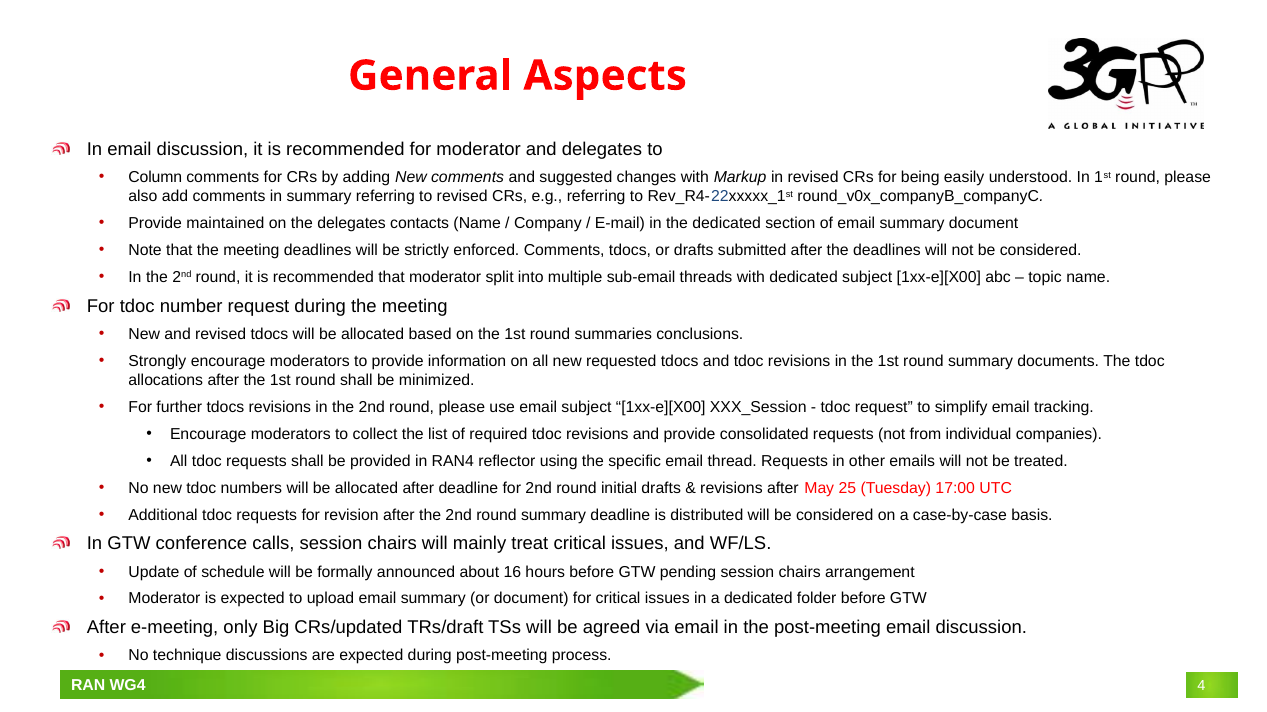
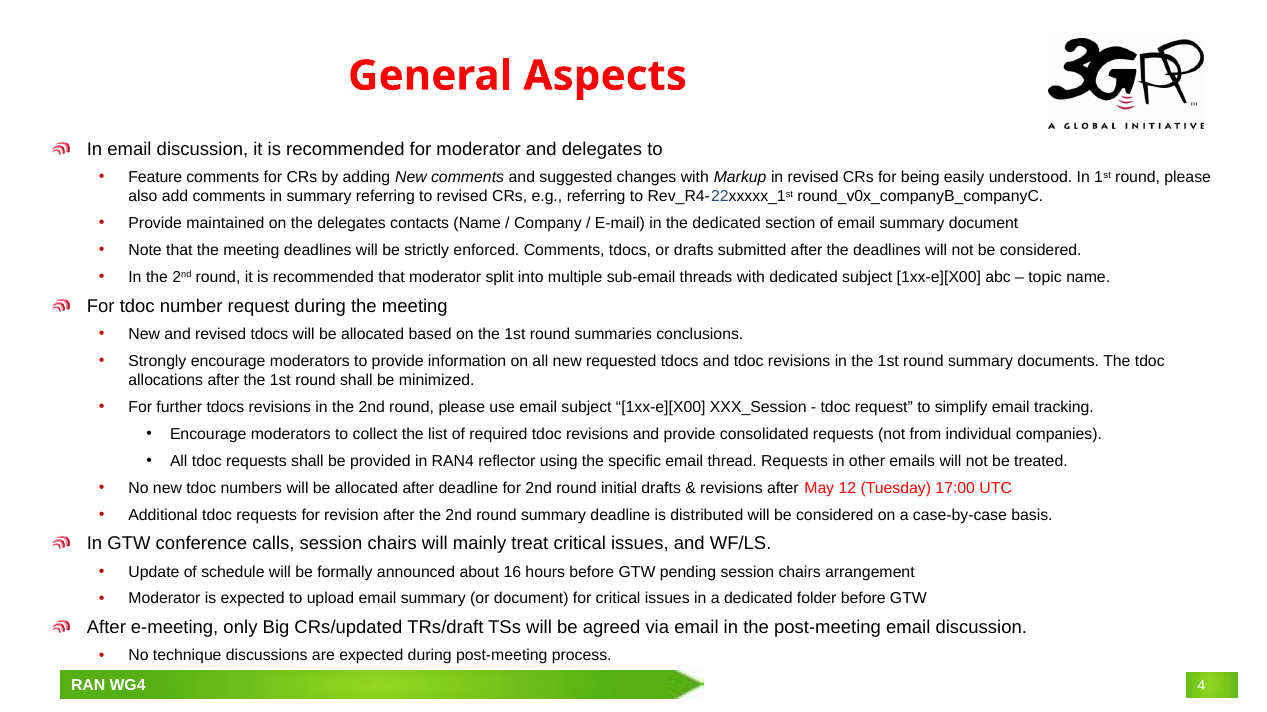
Column: Column -> Feature
25: 25 -> 12
